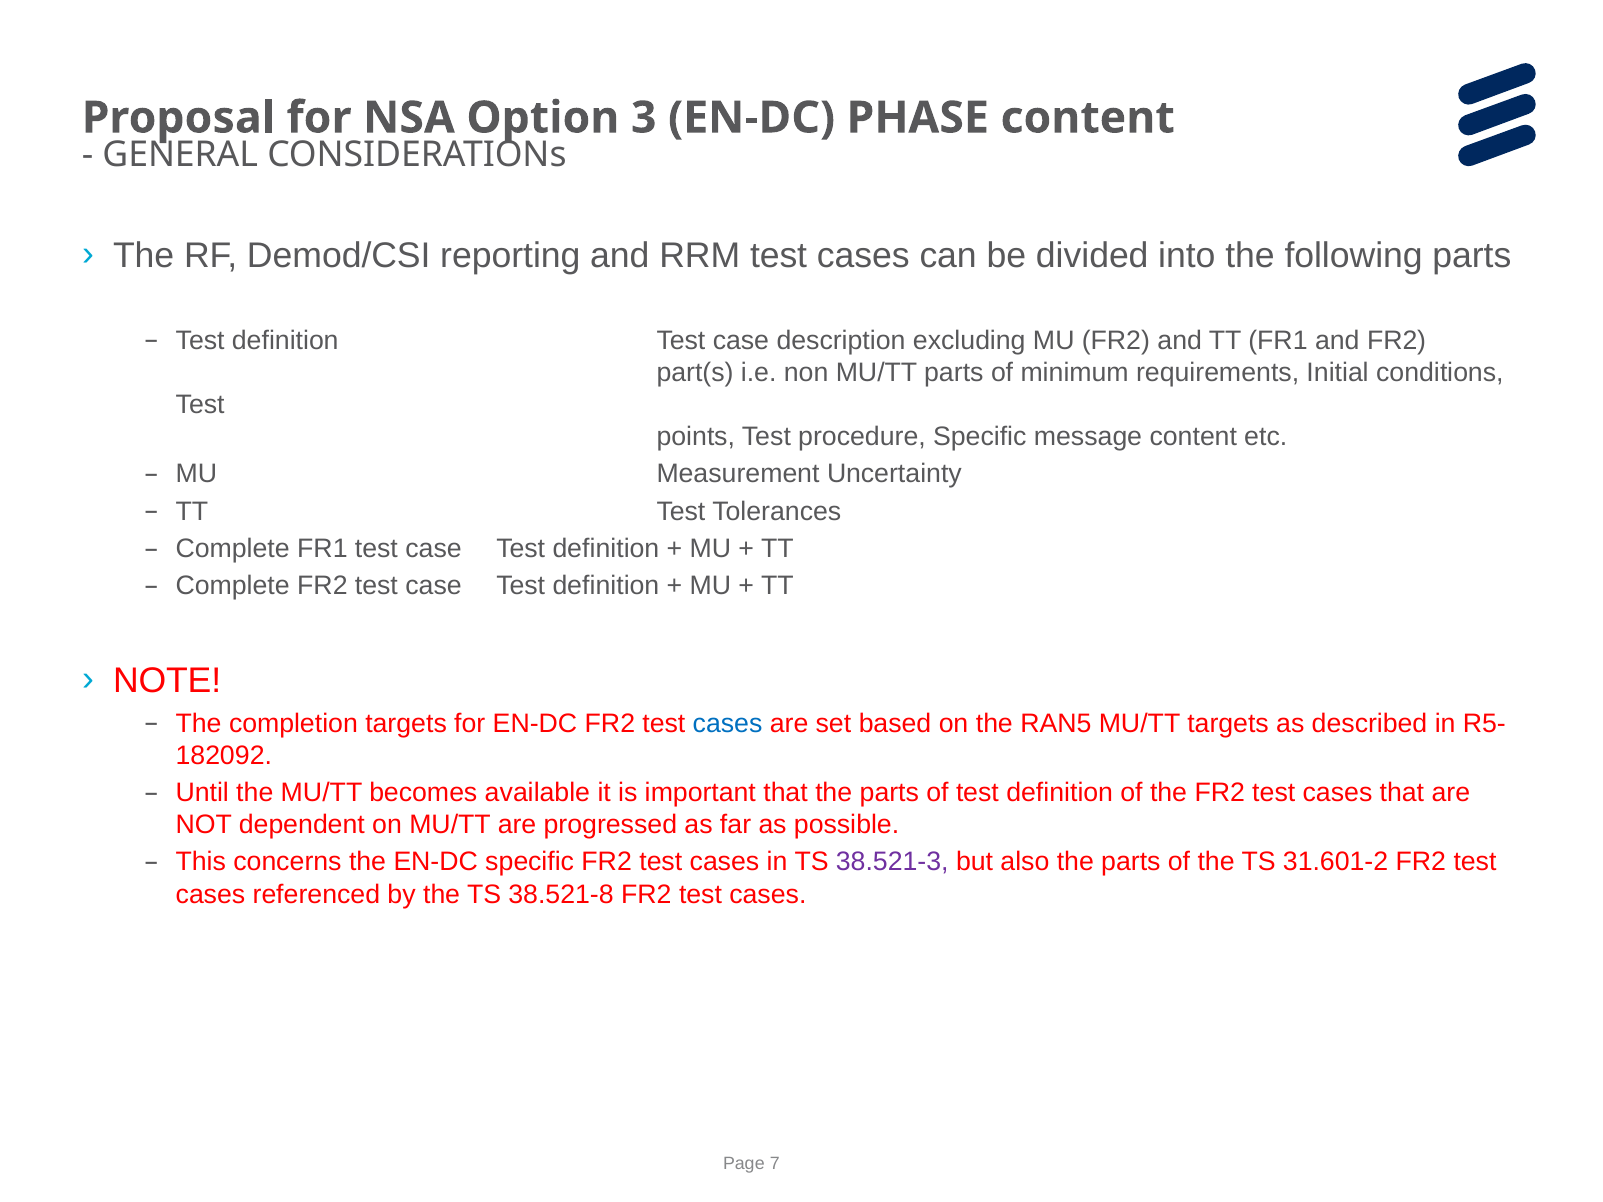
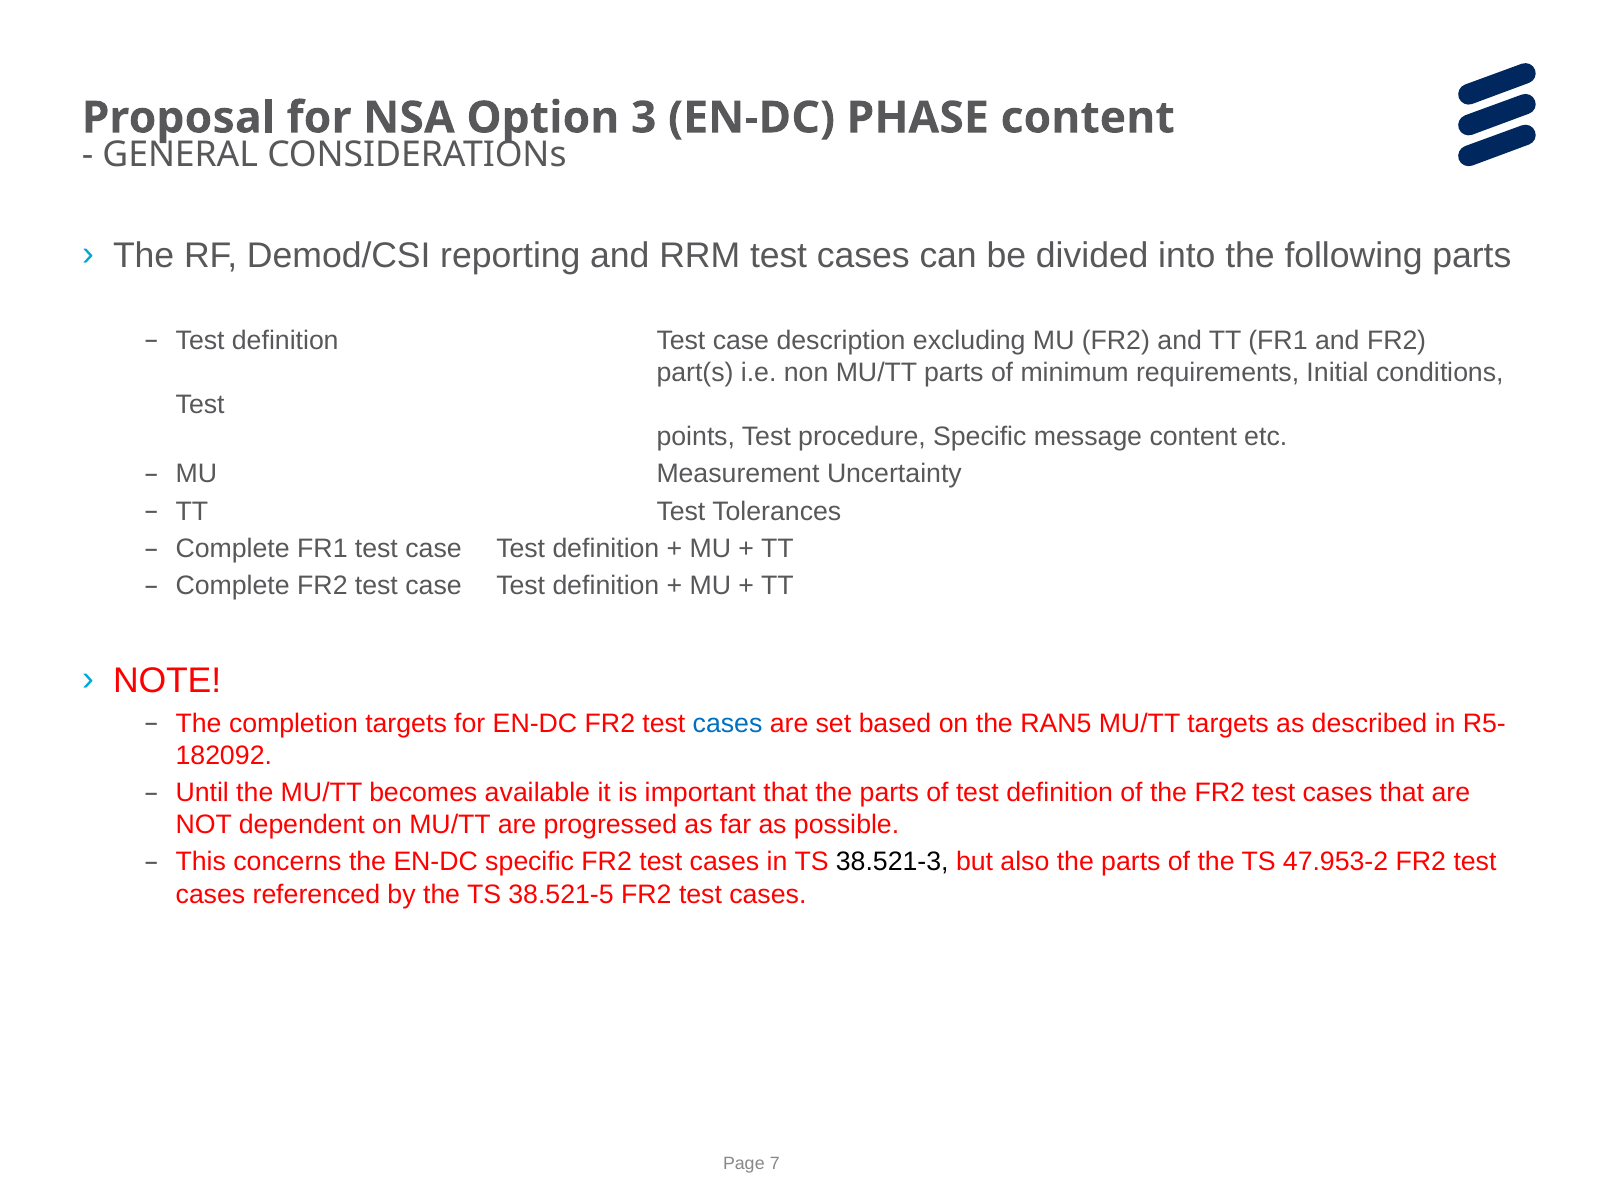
38.521-3 colour: purple -> black
31.601-2: 31.601-2 -> 47.953-2
38.521-8: 38.521-8 -> 38.521-5
